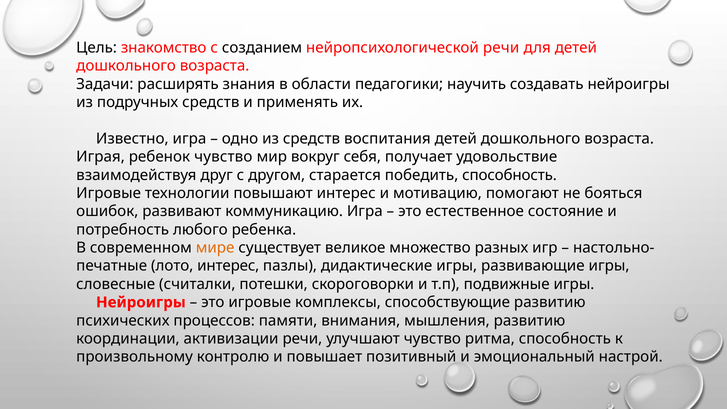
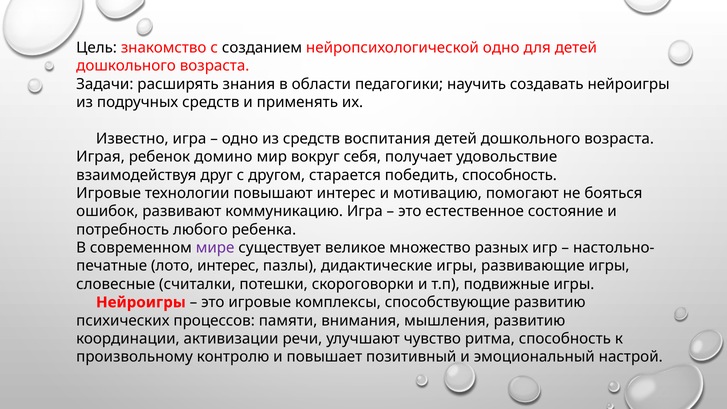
нейропсихологической речи: речи -> одно
ребенок чувство: чувство -> домино
мире colour: orange -> purple
